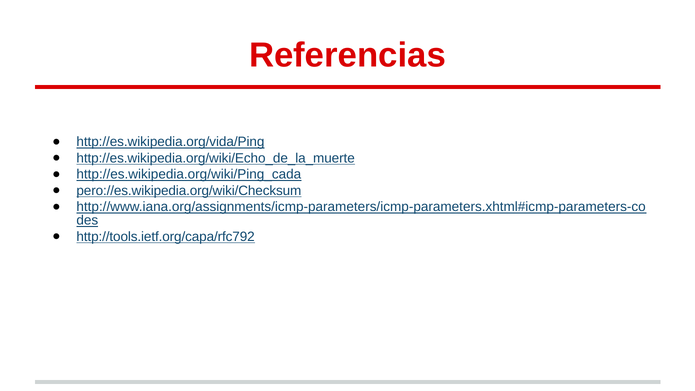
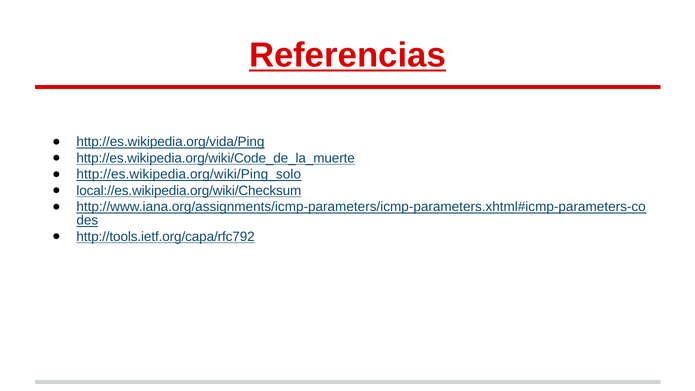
Referencias underline: none -> present
http://es.wikipedia.org/wiki/Echo_de_la_muerte: http://es.wikipedia.org/wiki/Echo_de_la_muerte -> http://es.wikipedia.org/wiki/Code_de_la_muerte
http://es.wikipedia.org/wiki/Ping_cada: http://es.wikipedia.org/wiki/Ping_cada -> http://es.wikipedia.org/wiki/Ping_solo
pero://es.wikipedia.org/wiki/Checksum: pero://es.wikipedia.org/wiki/Checksum -> local://es.wikipedia.org/wiki/Checksum
